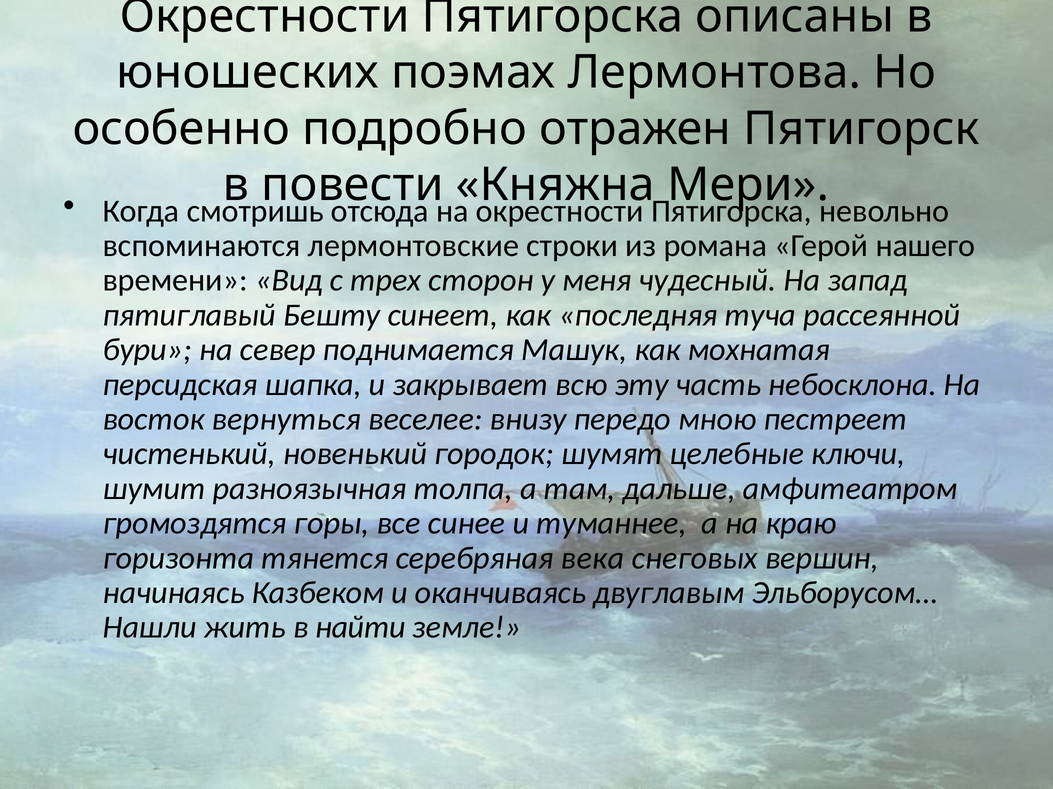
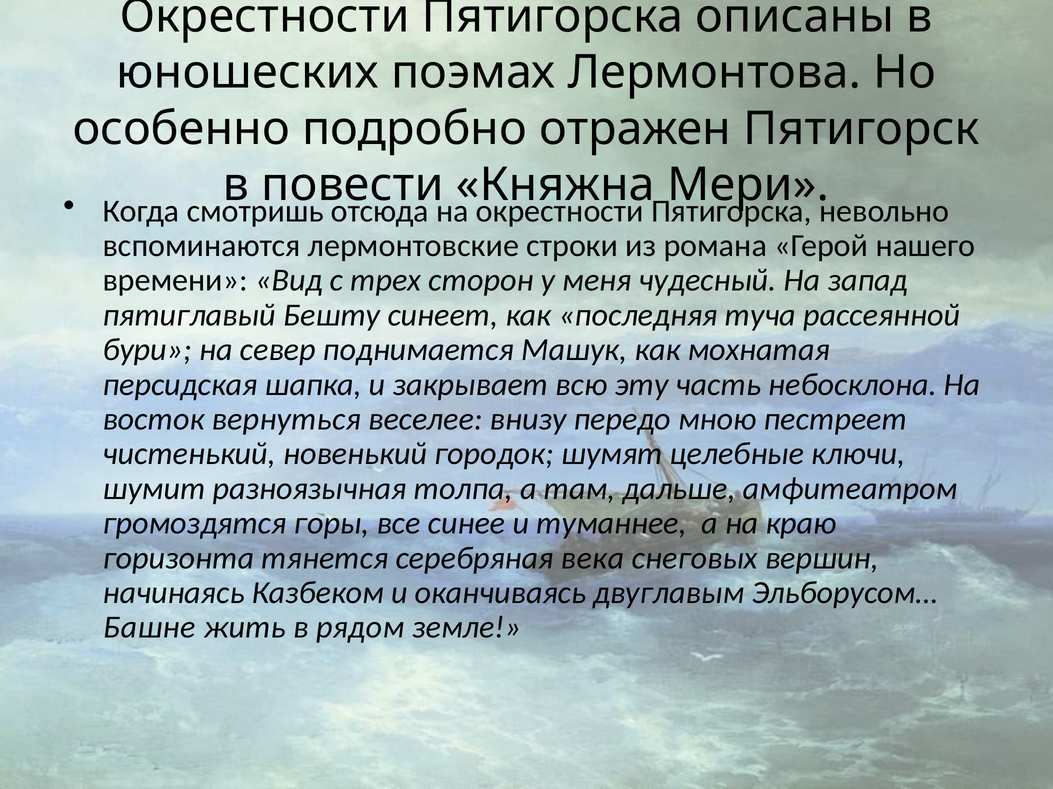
Нашли: Нашли -> Башне
найти: найти -> рядом
